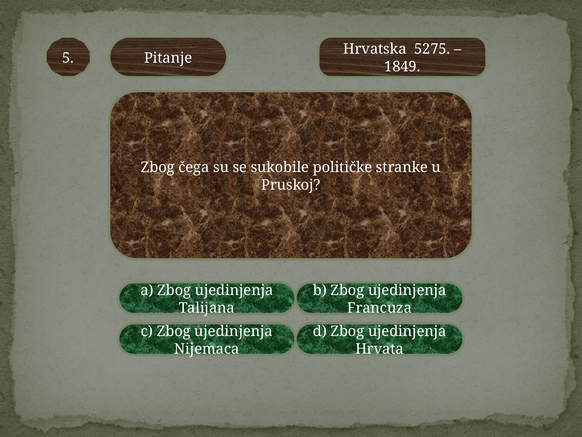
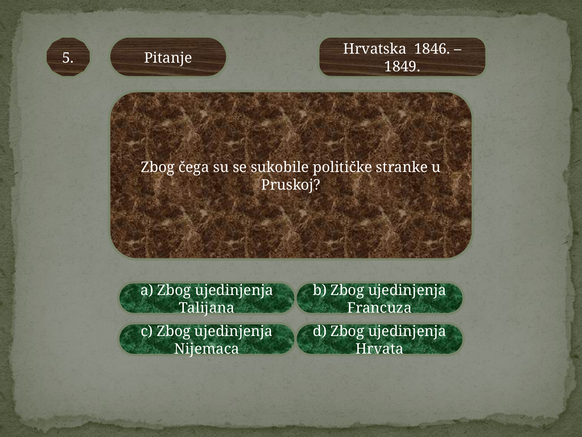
5275: 5275 -> 1846
